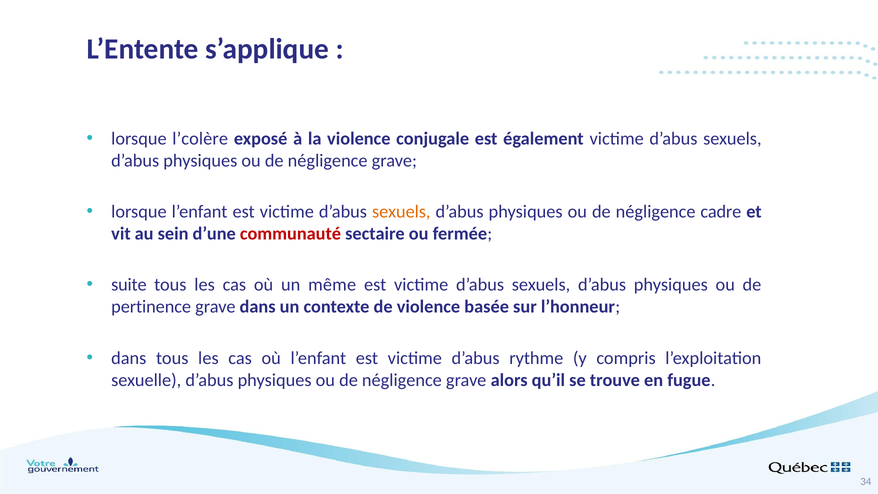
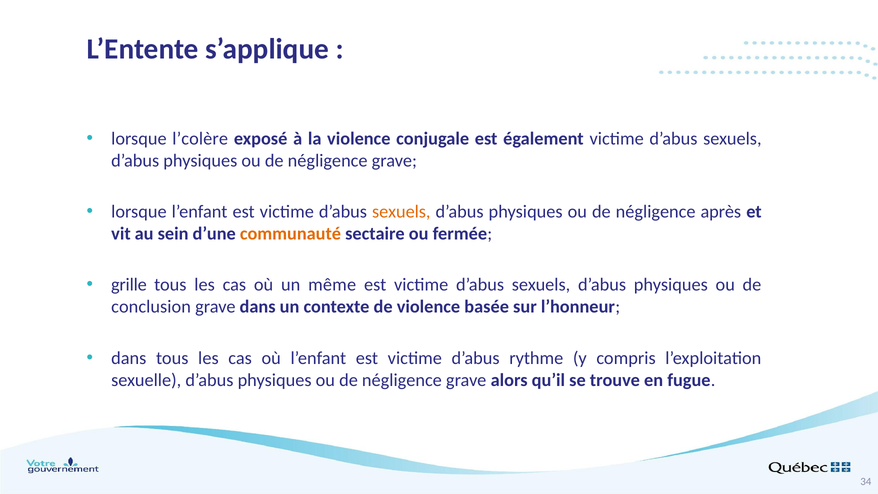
cadre: cadre -> après
communauté colour: red -> orange
suite: suite -> grille
pertinence: pertinence -> conclusion
